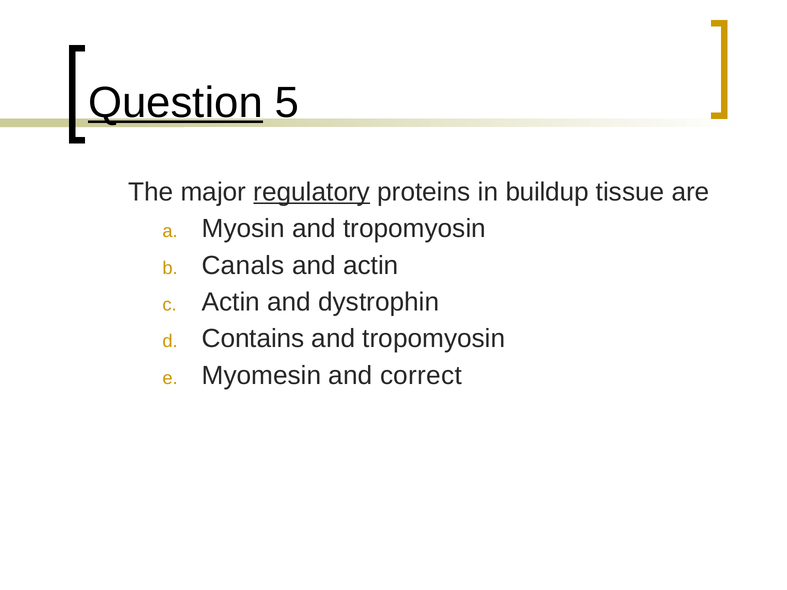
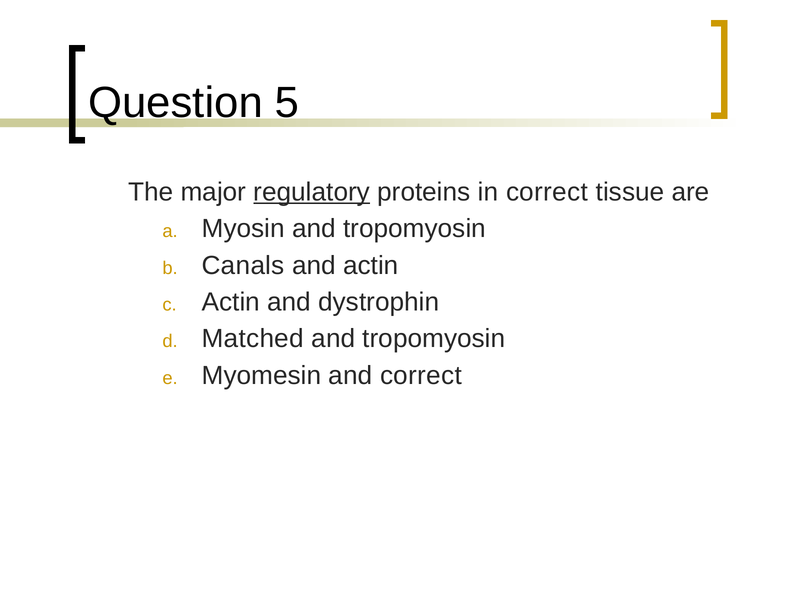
Question underline: present -> none
in buildup: buildup -> correct
Contains: Contains -> Matched
